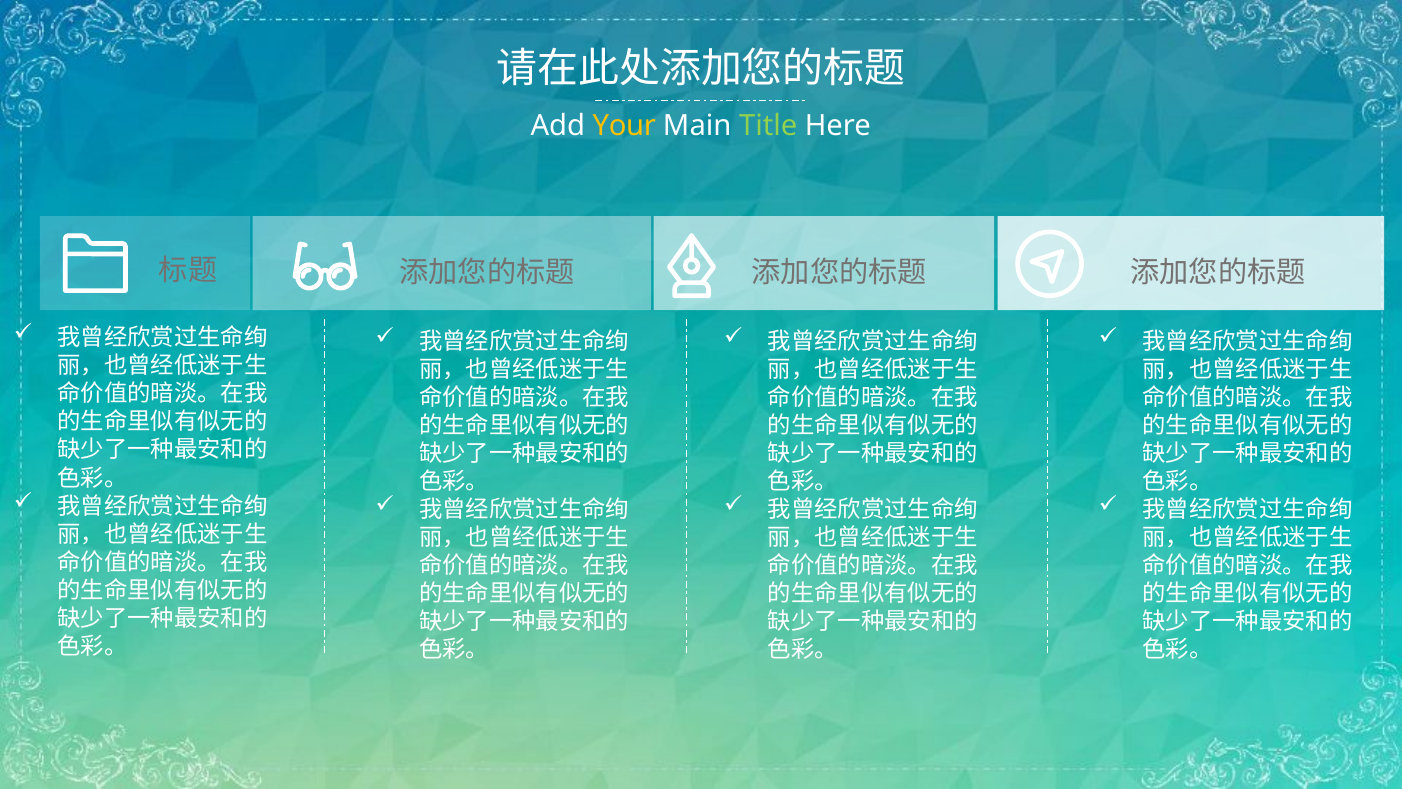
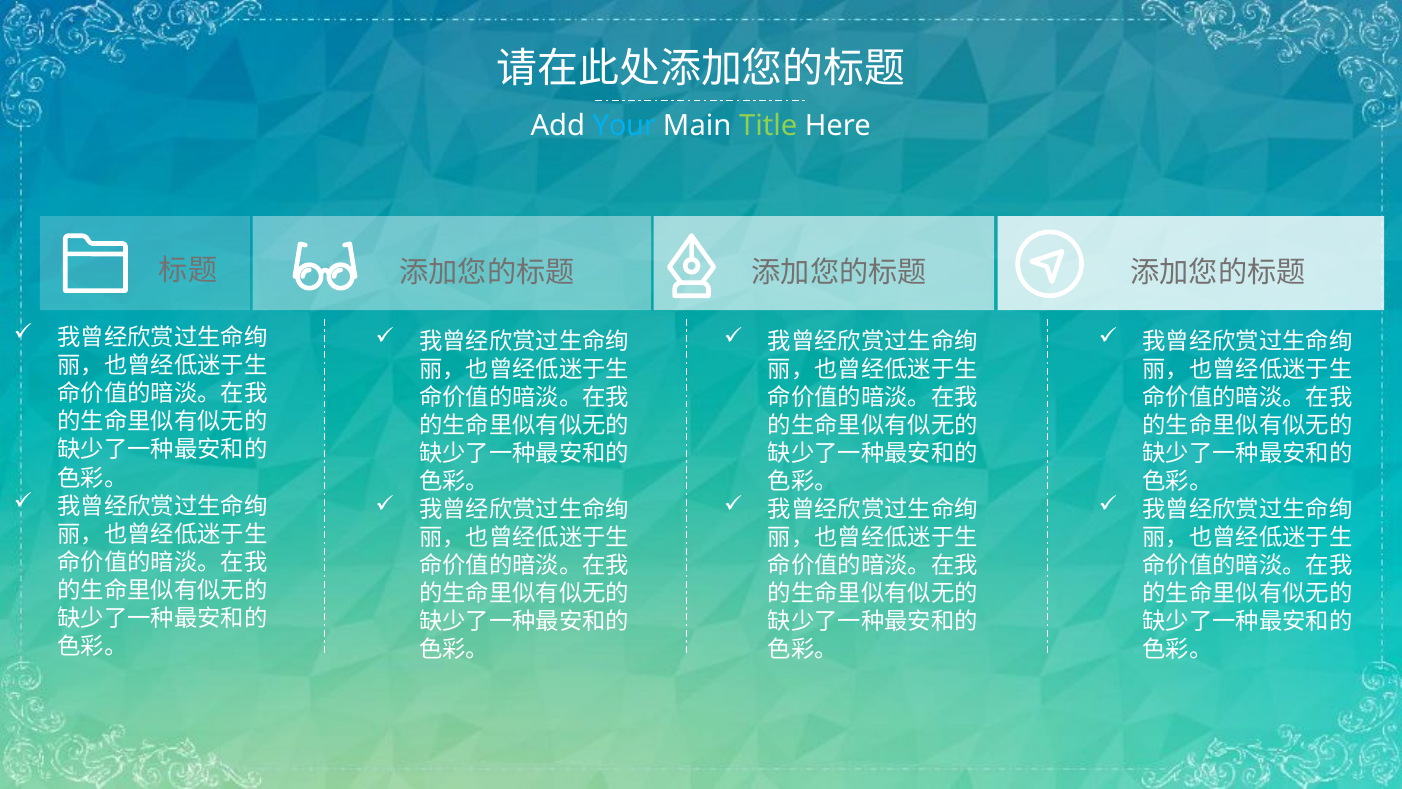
Your colour: yellow -> light blue
